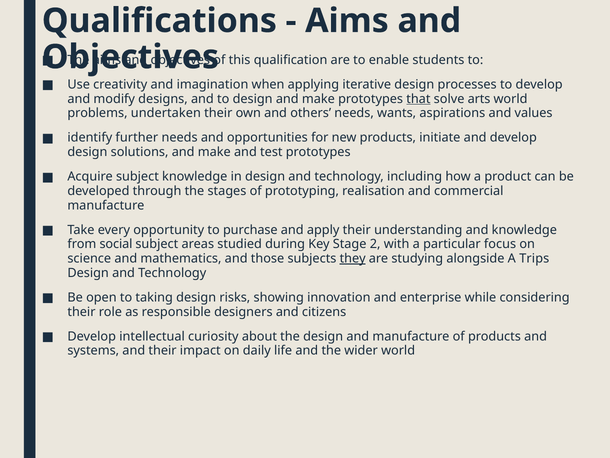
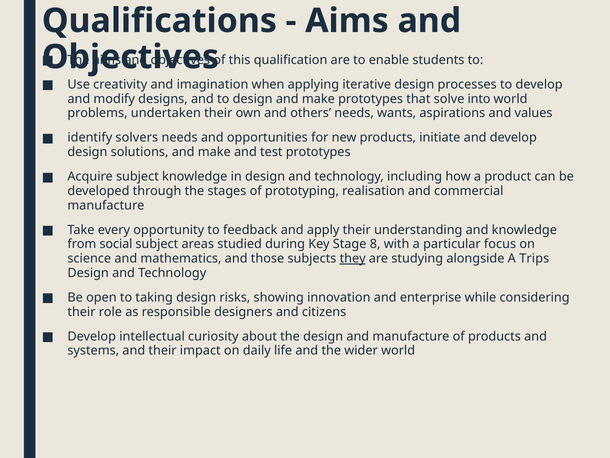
that underline: present -> none
arts: arts -> into
further: further -> solvers
purchase: purchase -> feedback
2: 2 -> 8
